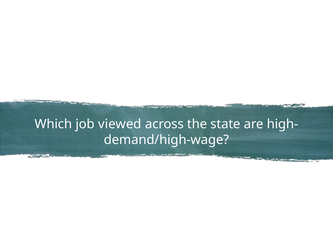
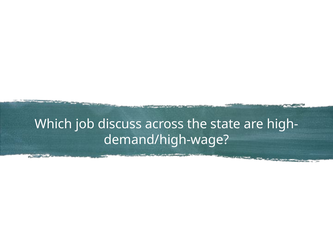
viewed: viewed -> discuss
